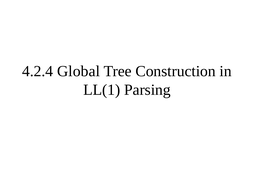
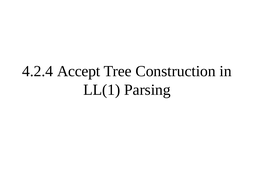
Global: Global -> Accept
